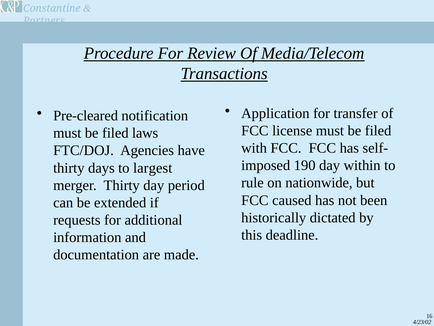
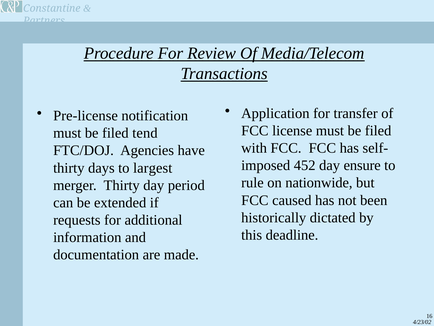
Pre-cleared: Pre-cleared -> Pre-license
laws: laws -> tend
190: 190 -> 452
within: within -> ensure
